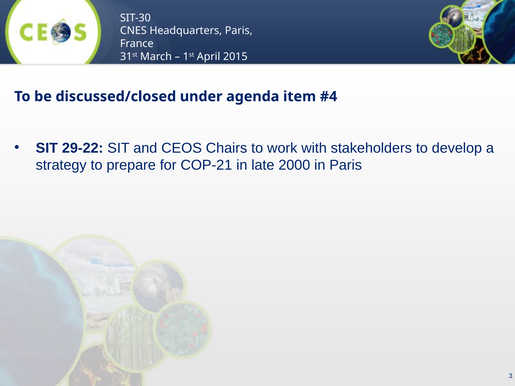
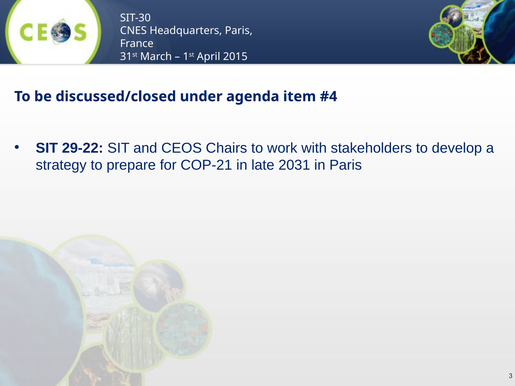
2000: 2000 -> 2031
